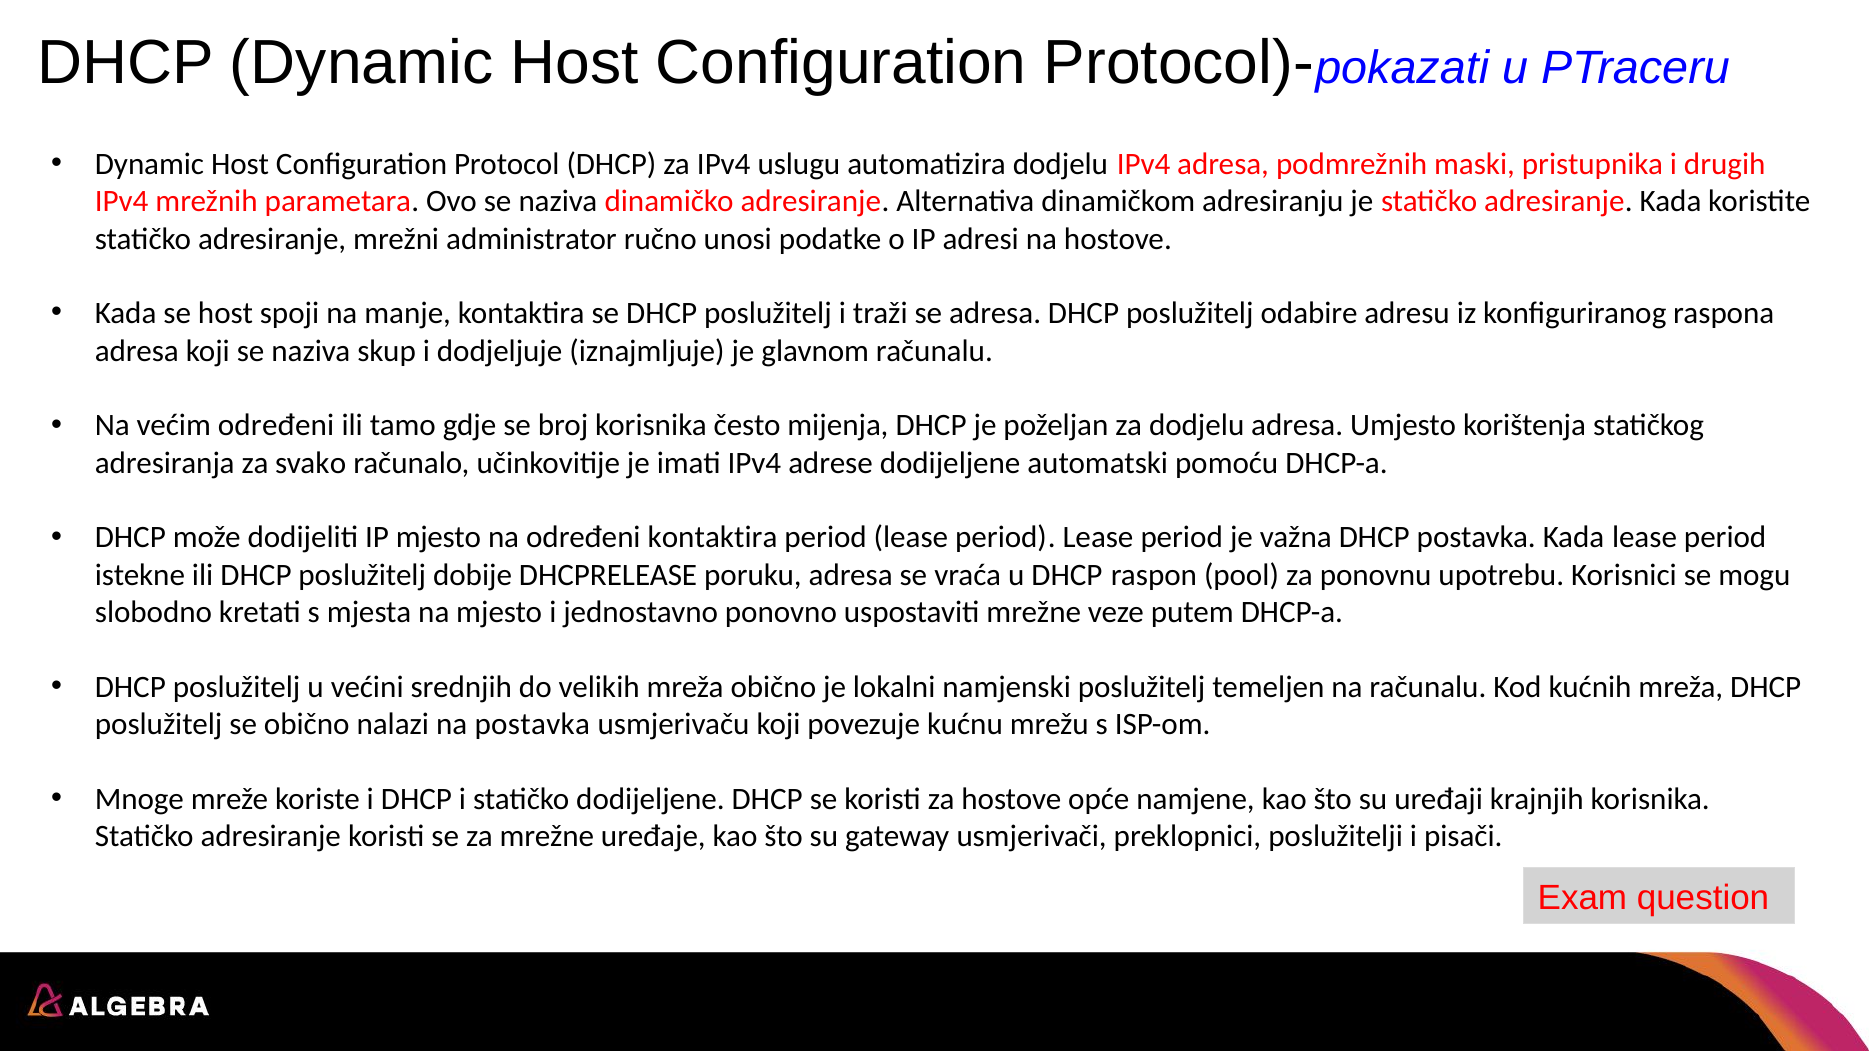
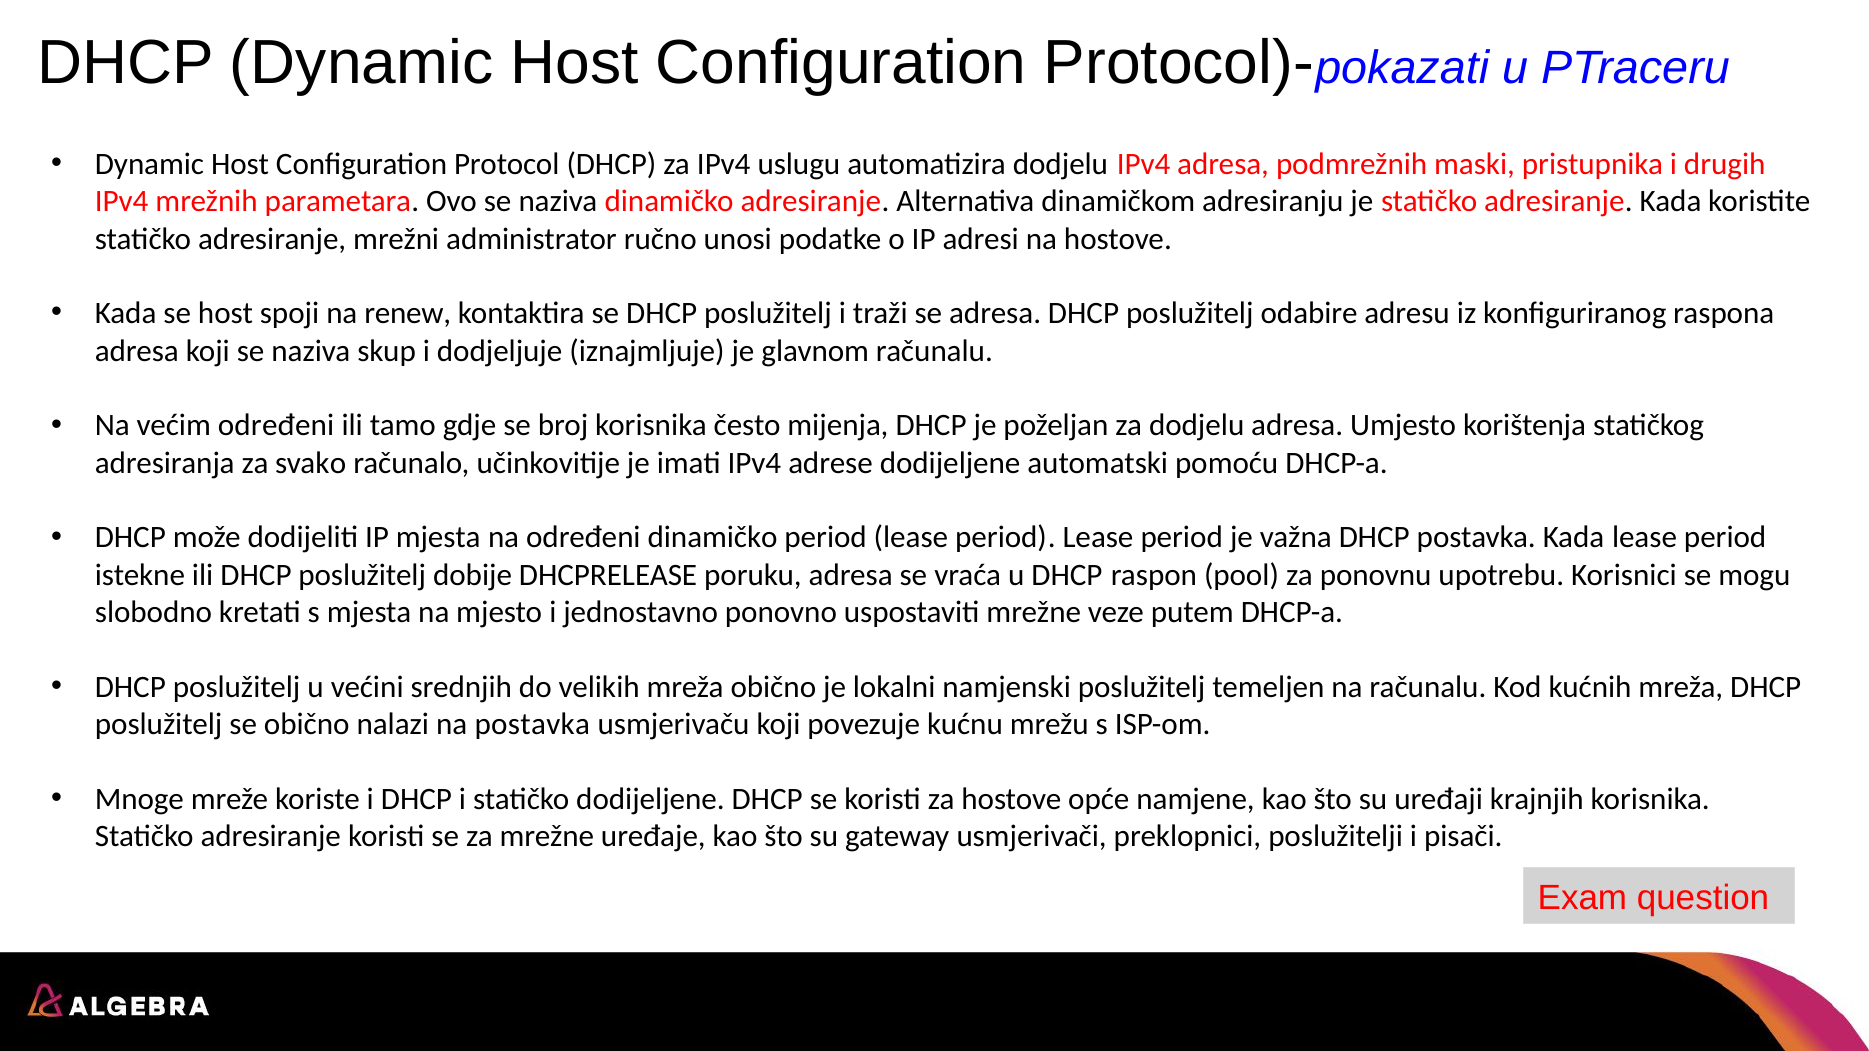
manje: manje -> renew
IP mjesto: mjesto -> mjesta
određeni kontaktira: kontaktira -> dinamičko
